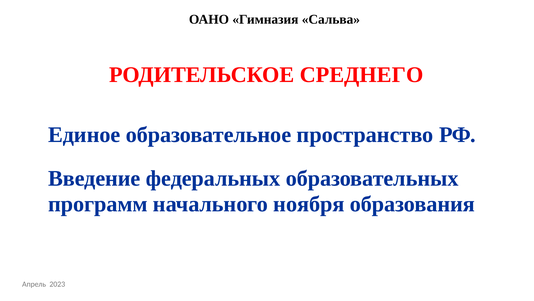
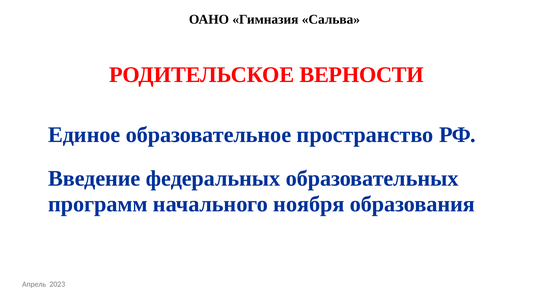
СРЕДНЕГО: СРЕДНЕГО -> ВЕРНОСТИ
